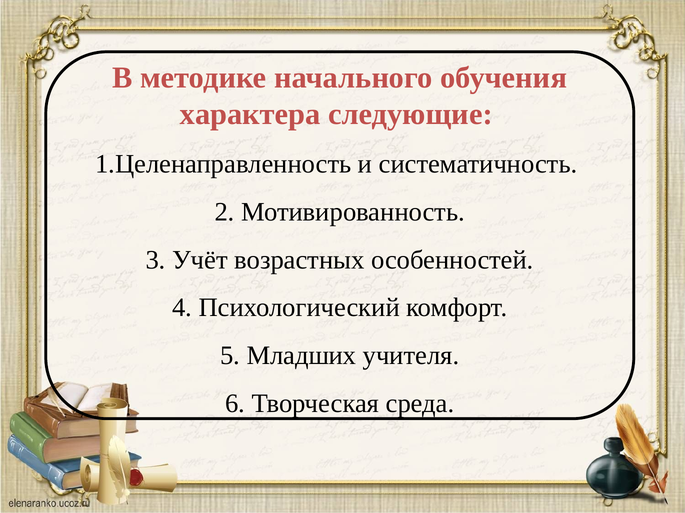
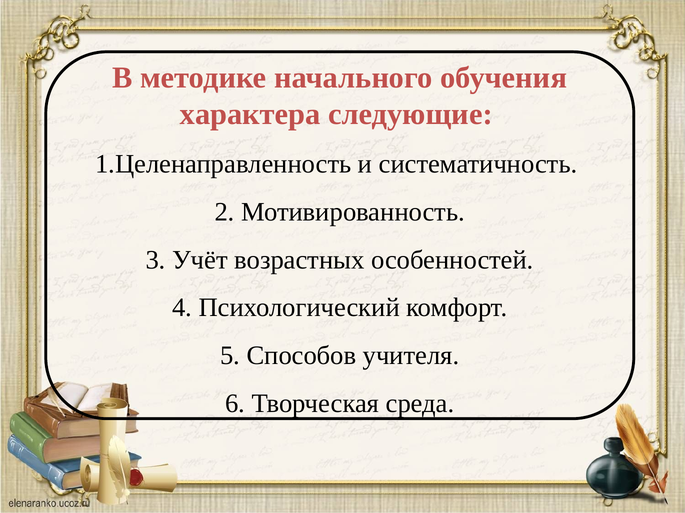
Младших: Младших -> Способов
